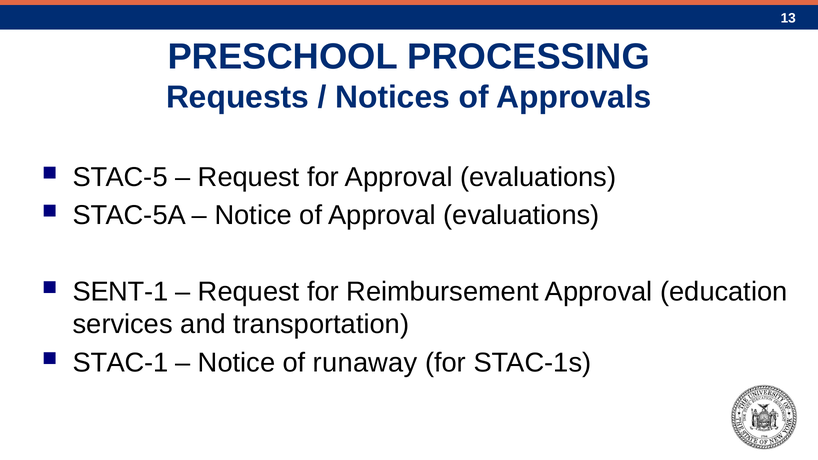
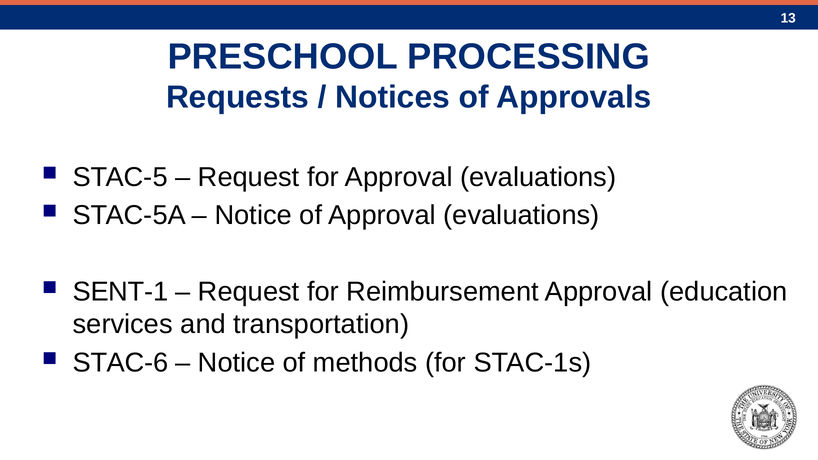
STAC-1: STAC-1 -> STAC-6
runaway: runaway -> methods
